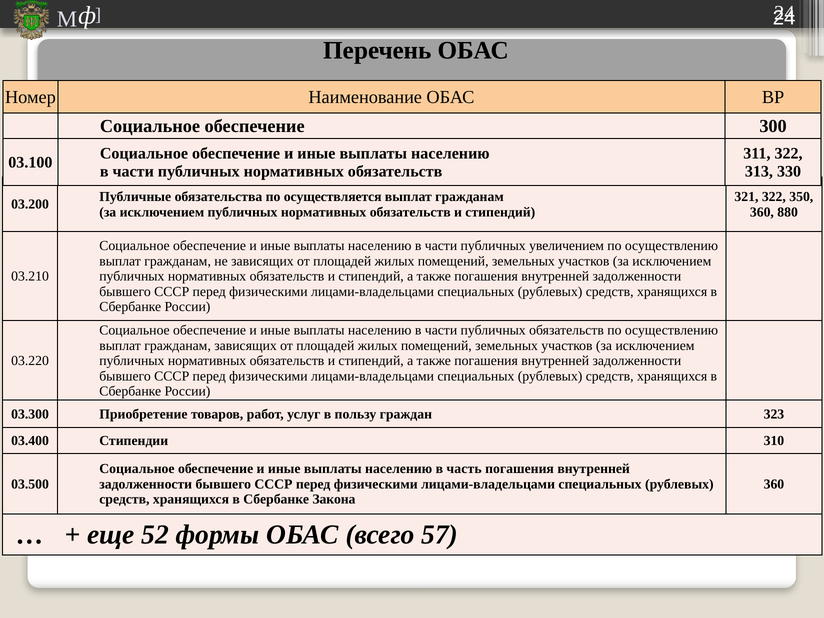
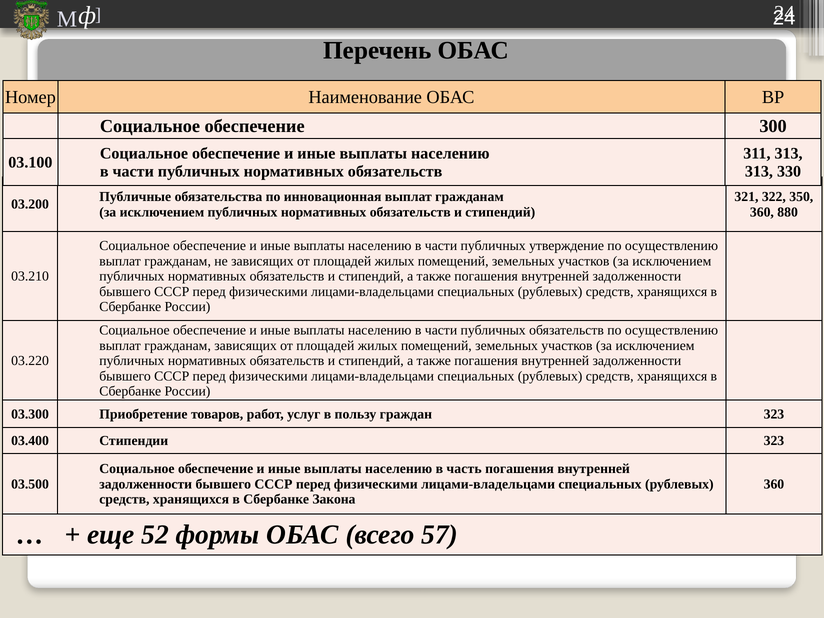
311 322: 322 -> 313
осуществляется: осуществляется -> инновационная
увеличением: увеличением -> утверждение
Стипендии 310: 310 -> 323
